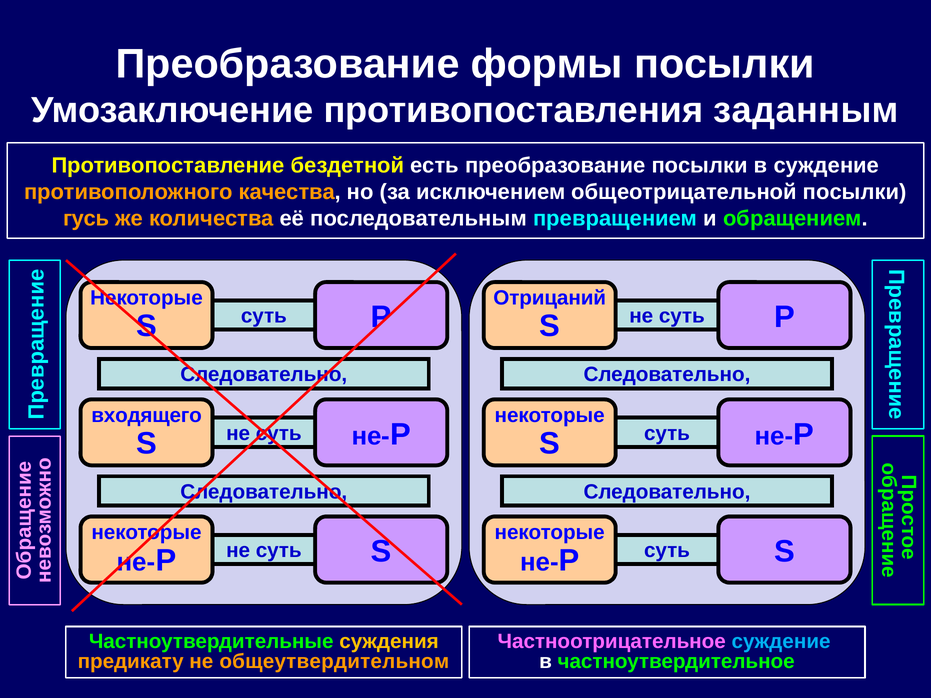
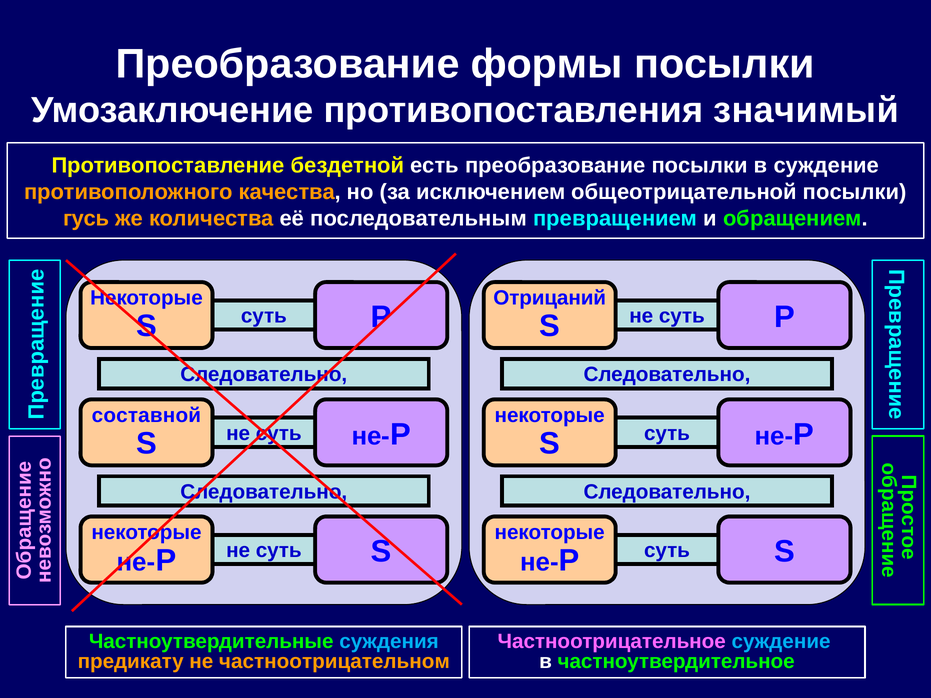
заданным: заданным -> значимый
входящего: входящего -> составной
суждения colour: yellow -> light blue
общеутвердительном: общеутвердительном -> частноотрицательном
